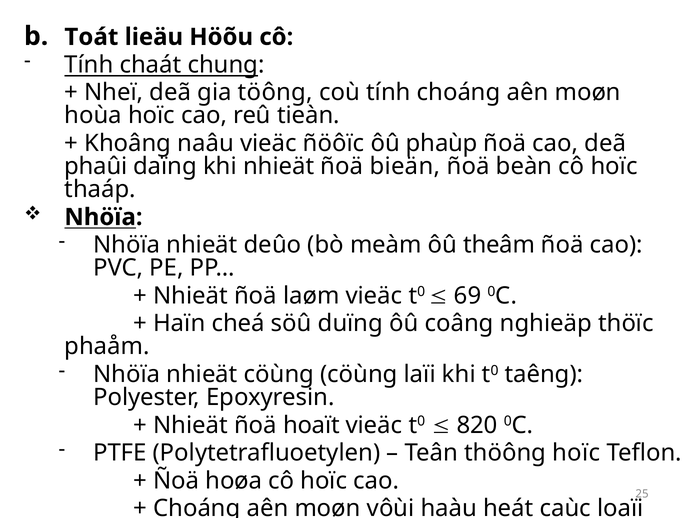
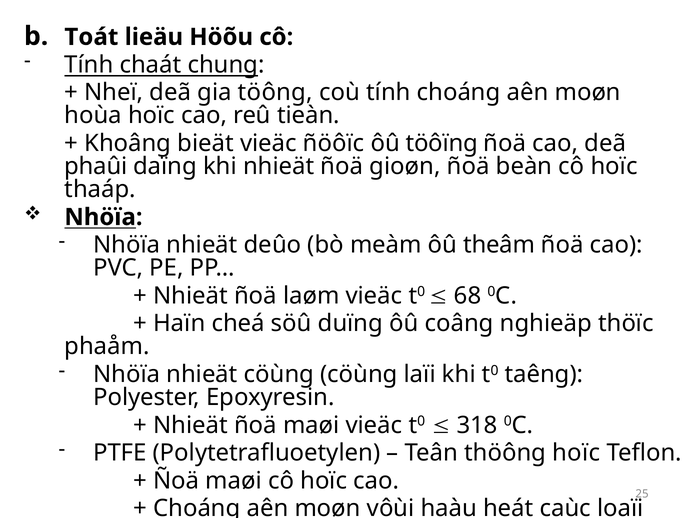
naâu: naâu -> bieät
phaùp: phaùp -> töôïng
bieän: bieän -> gioøn
69: 69 -> 68
Nhieät ñoä hoaït: hoaït -> maøi
820: 820 -> 318
hoøa at (234, 480): hoøa -> maøi
